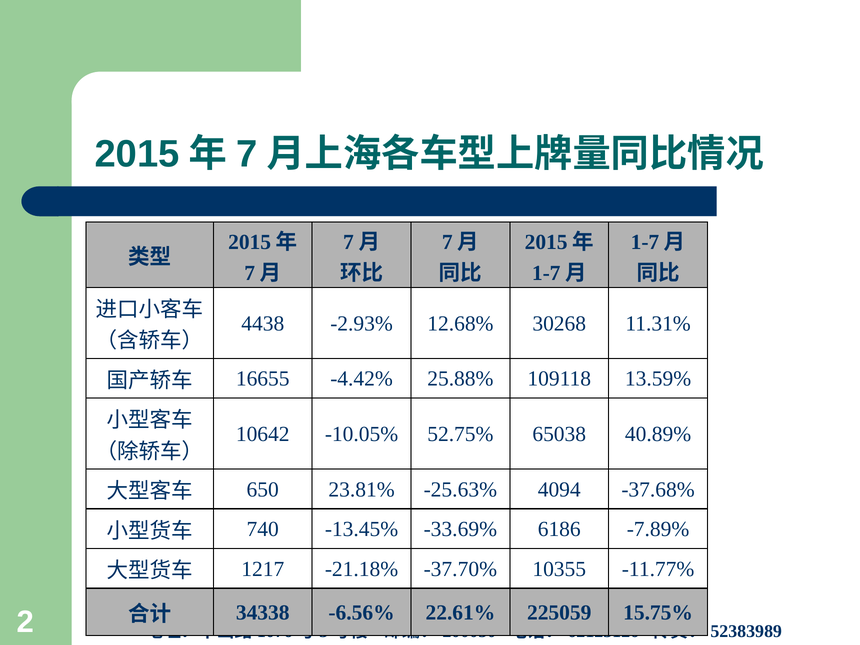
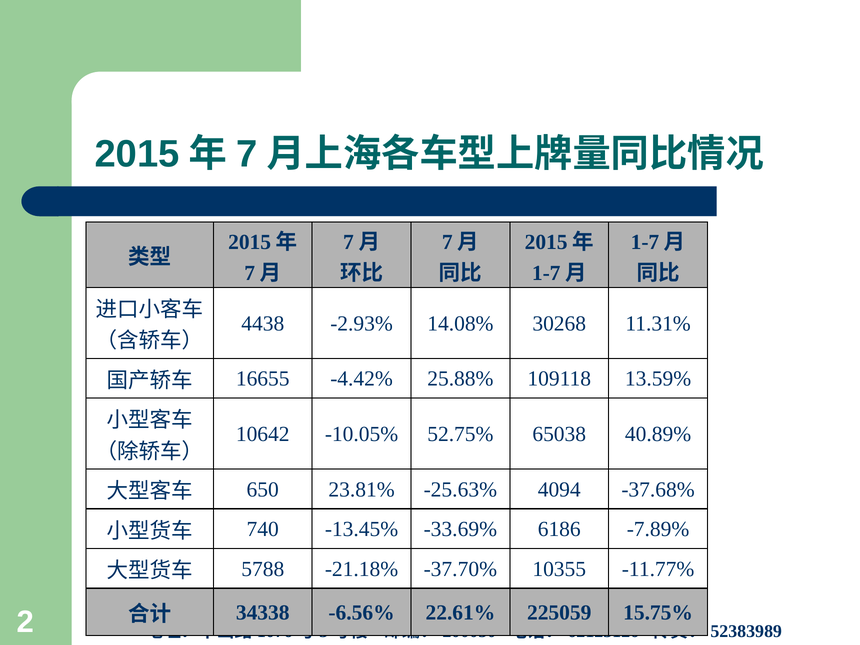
12.68%: 12.68% -> 14.08%
1217: 1217 -> 5788
